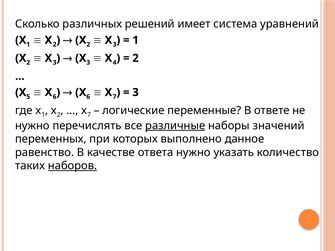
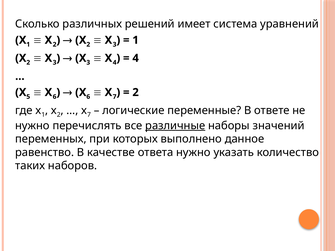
2 at (136, 58): 2 -> 4
3 at (136, 92): 3 -> 2
наборов underline: present -> none
